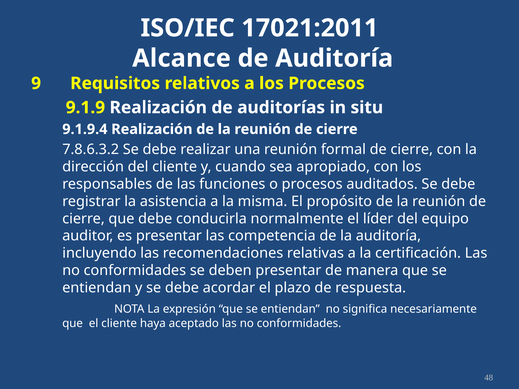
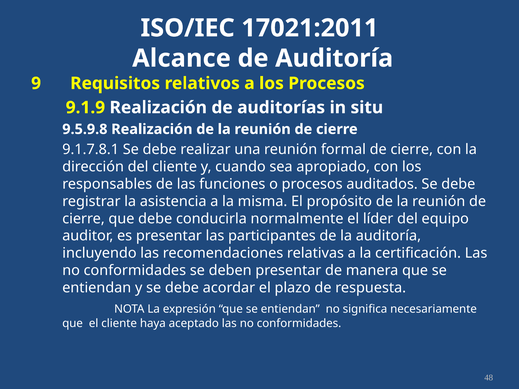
9.1.9.4: 9.1.9.4 -> 9.5.9.8
7.8.6.3.2: 7.8.6.3.2 -> 9.1.7.8.1
competencia: competencia -> participantes
